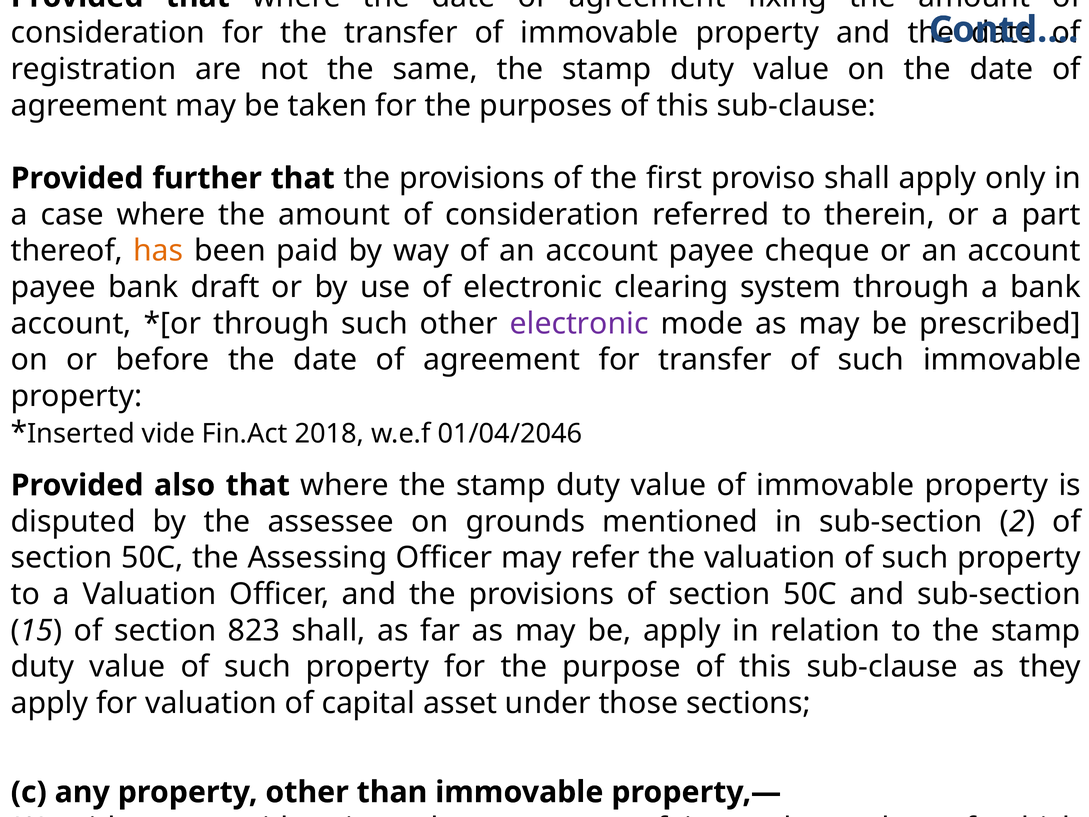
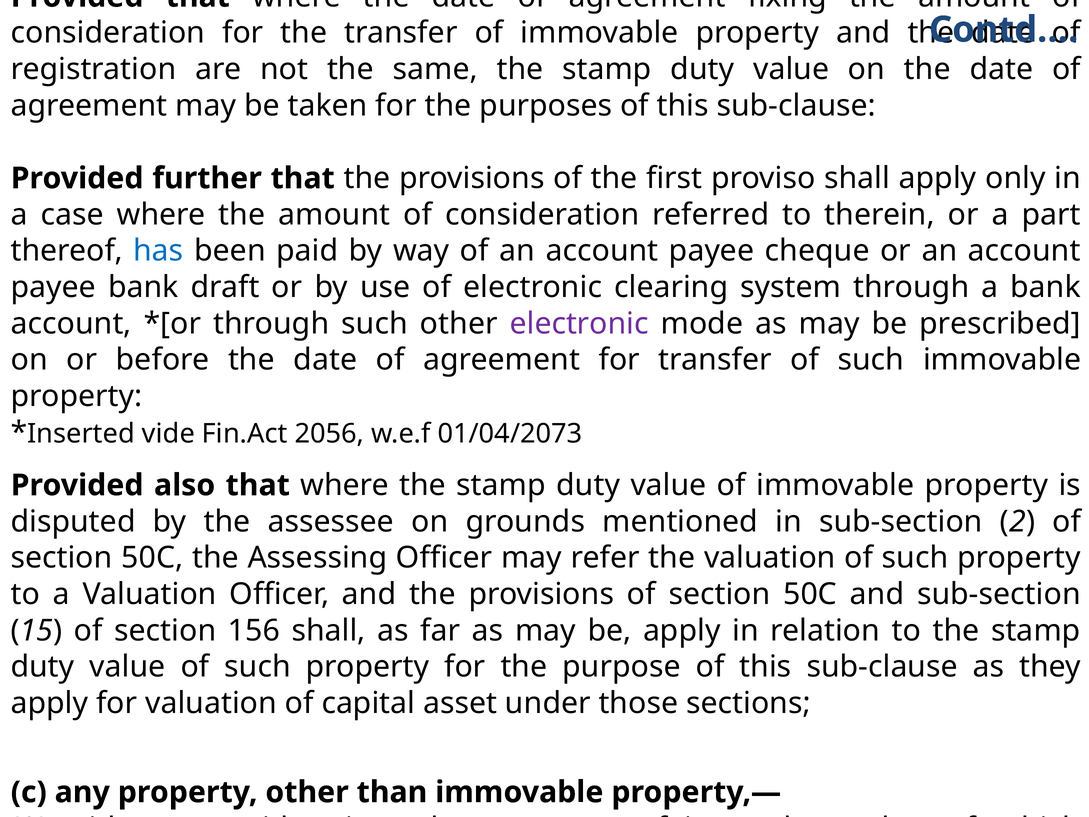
has colour: orange -> blue
2018: 2018 -> 2056
01/04/2046: 01/04/2046 -> 01/04/2073
823: 823 -> 156
